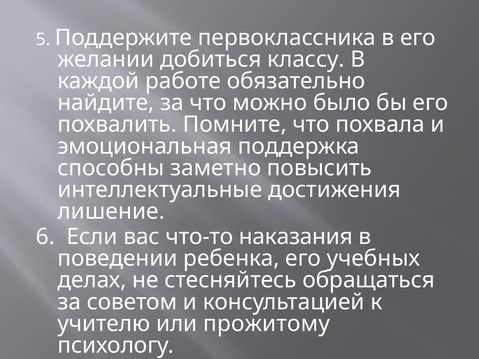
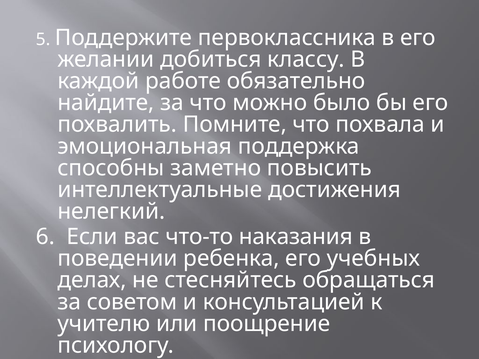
лишение: лишение -> нелегкий
прожитому: прожитому -> поощрение
